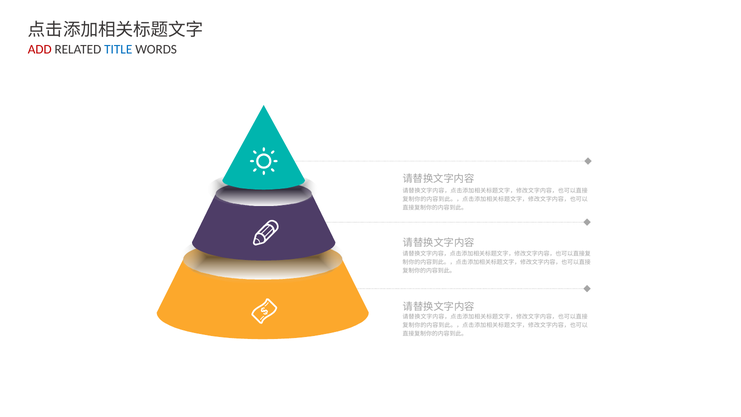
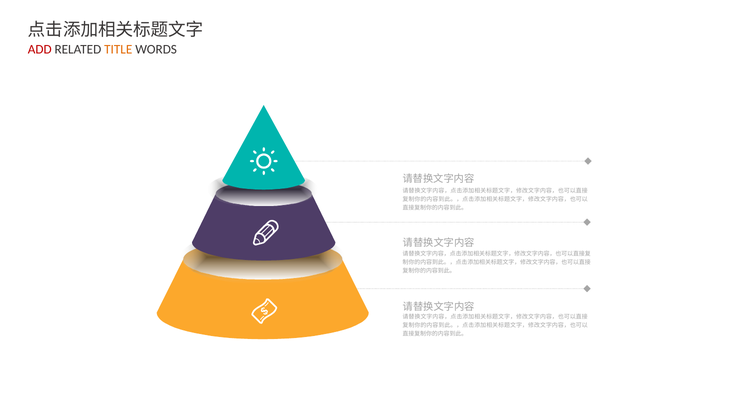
TITLE colour: blue -> orange
